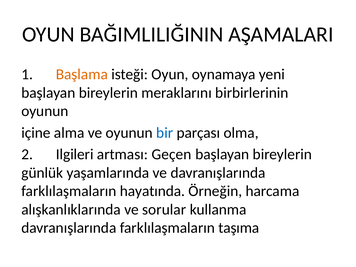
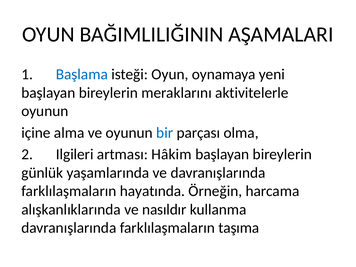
Başlama colour: orange -> blue
birbirlerinin: birbirlerinin -> aktivitelerle
Geçen: Geçen -> Hâkim
sorular: sorular -> nasıldır
